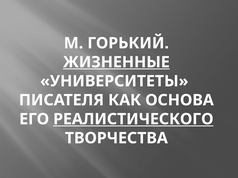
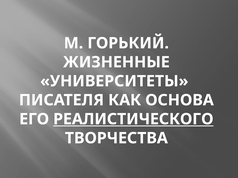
ЖИЗНЕННЫЕ underline: present -> none
